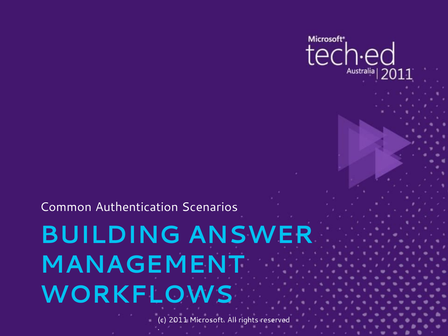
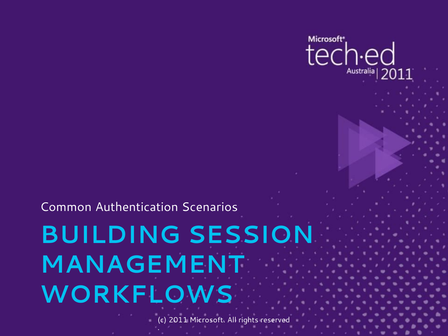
ANSWER: ANSWER -> SESSION
